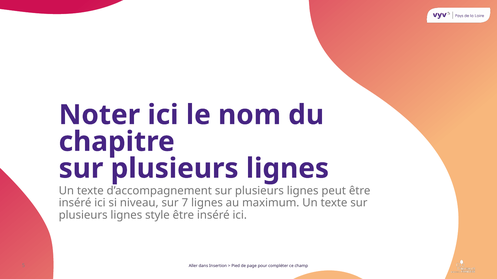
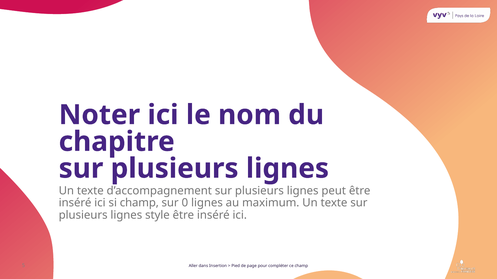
si niveau: niveau -> champ
7: 7 -> 0
